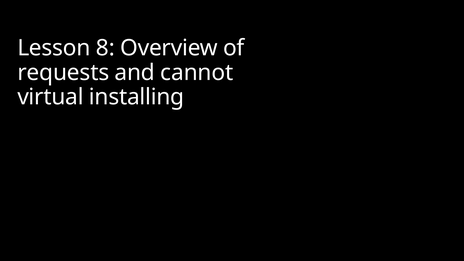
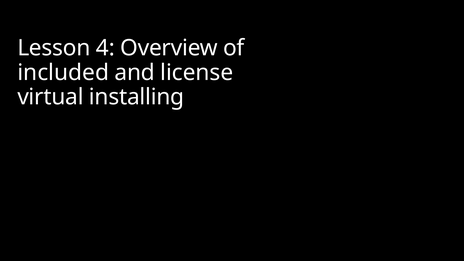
8: 8 -> 4
requests: requests -> included
cannot: cannot -> license
